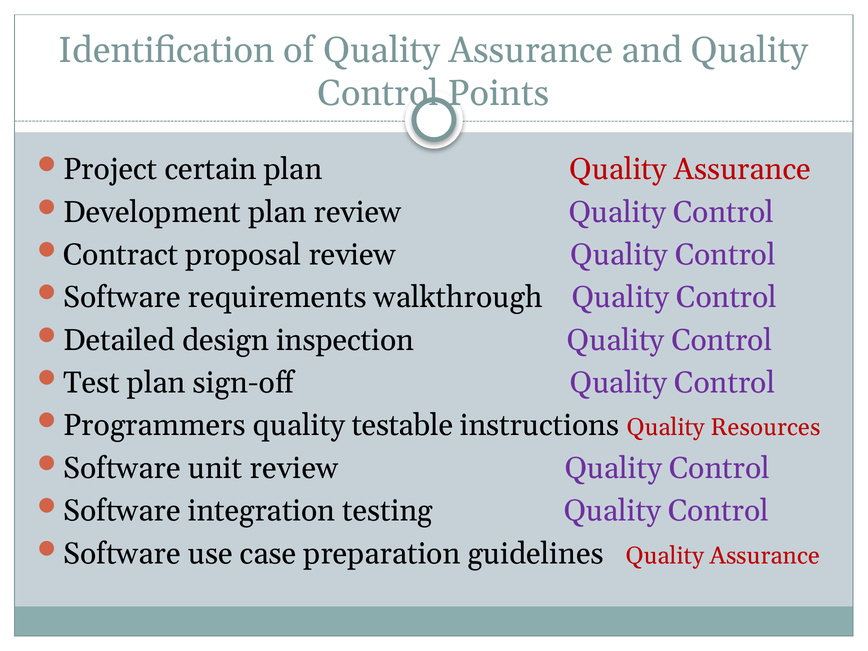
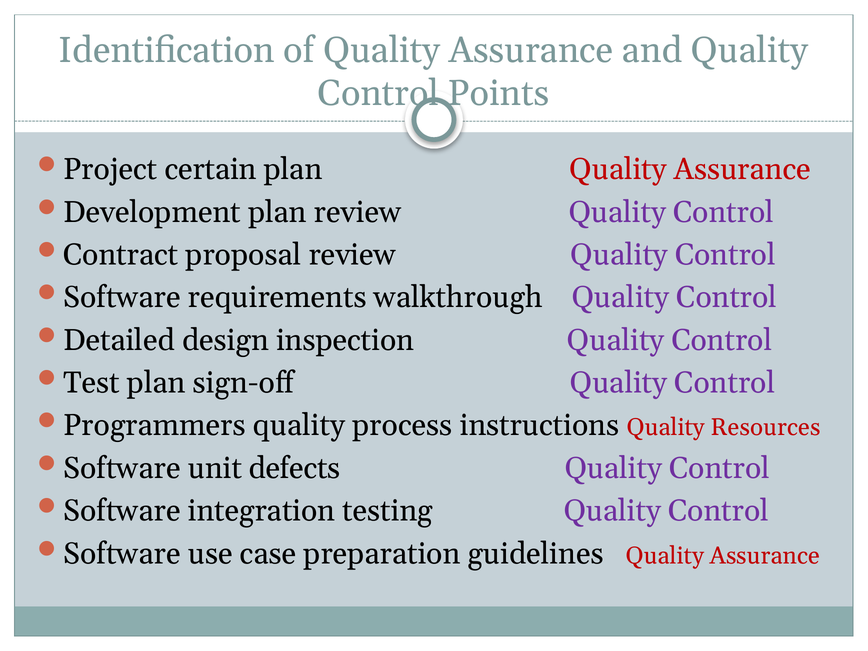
testable: testable -> process
unit review: review -> defects
